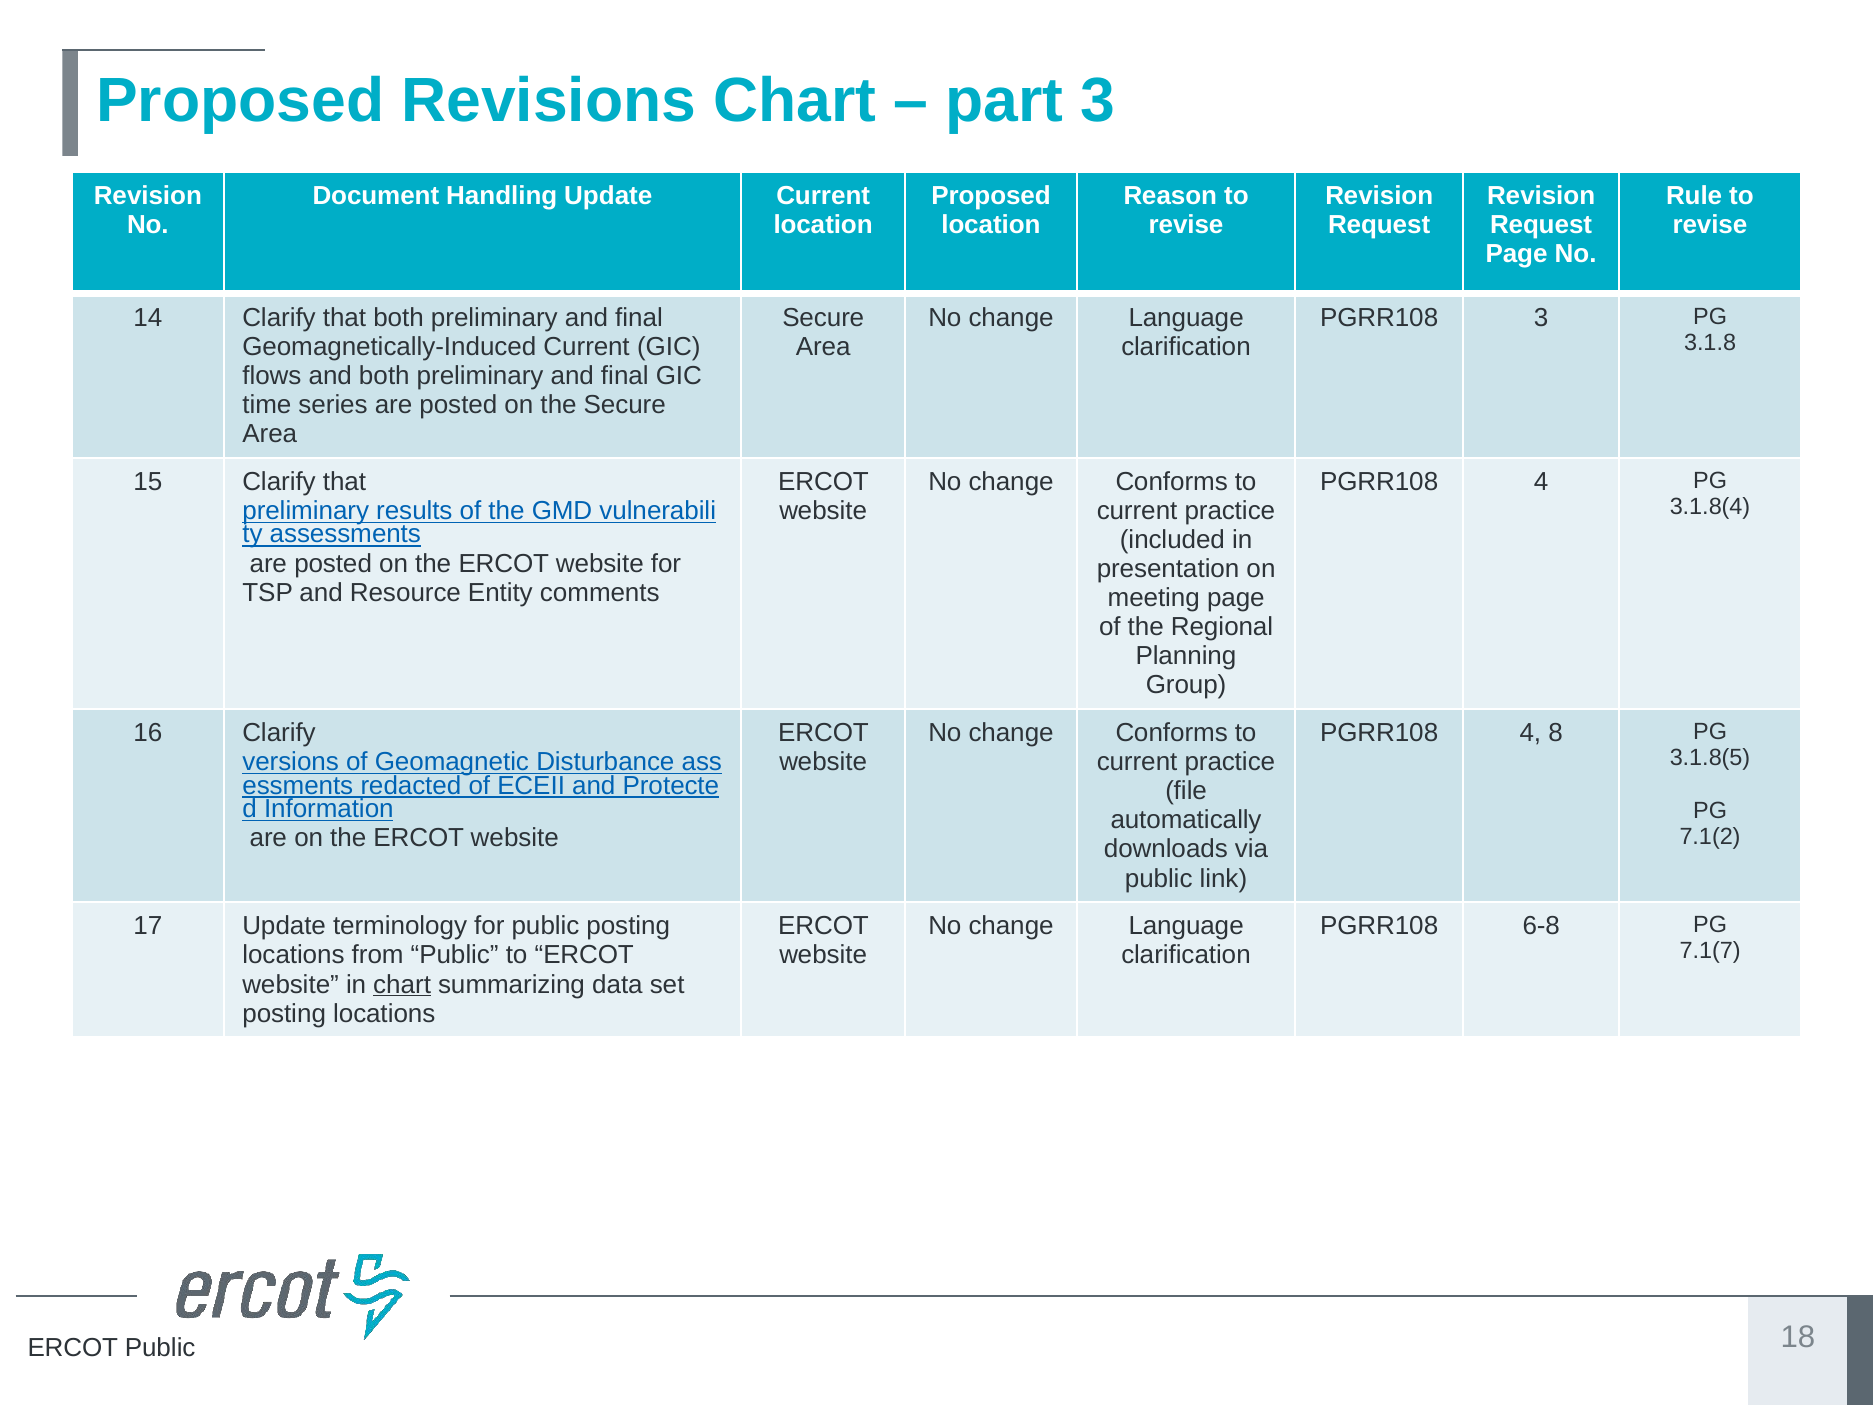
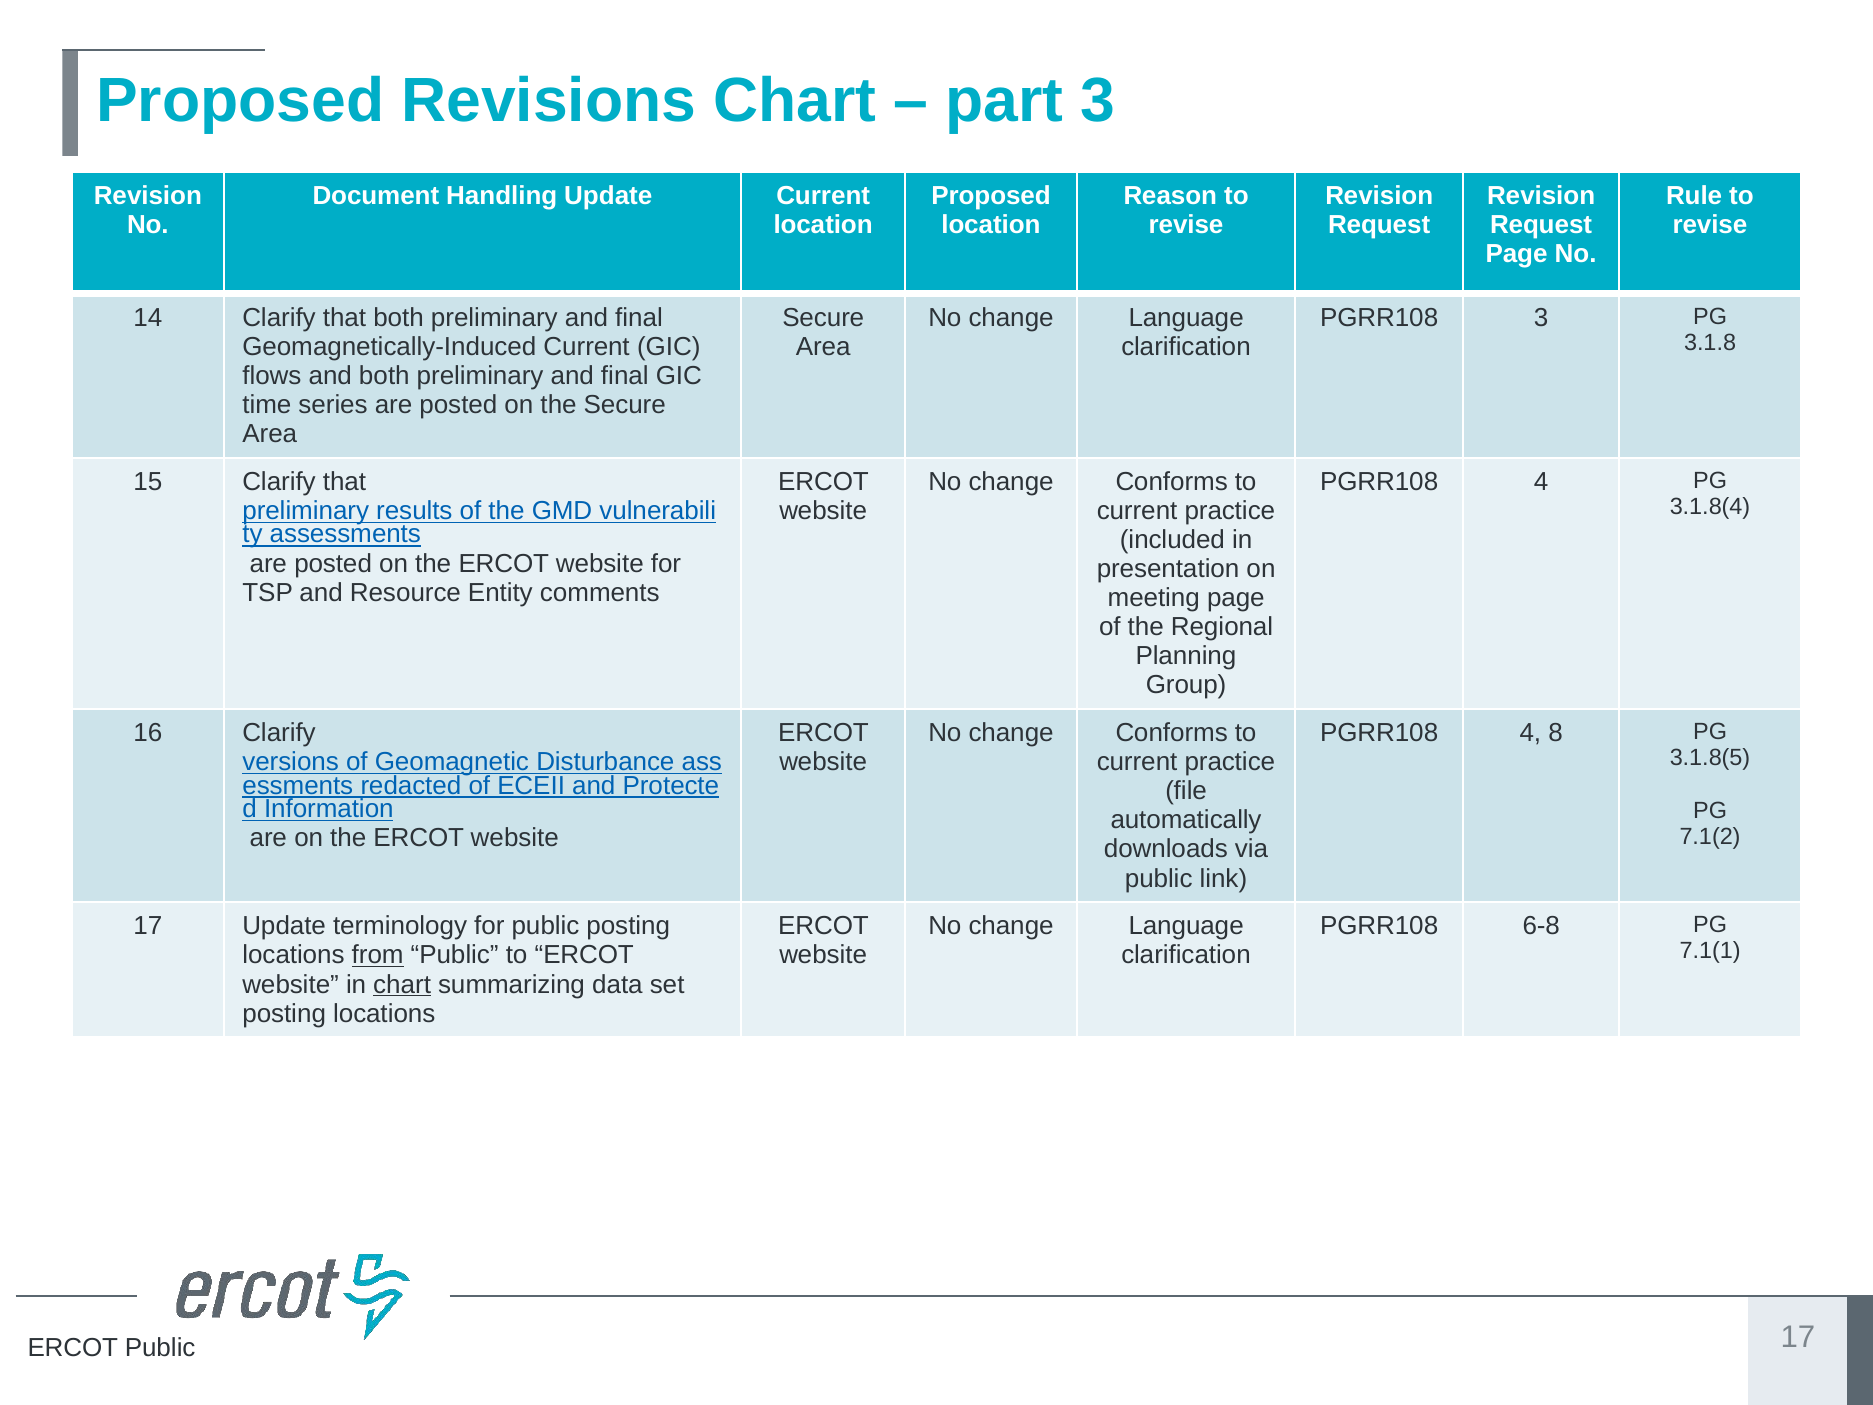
7.1(7: 7.1(7 -> 7.1(1
from underline: none -> present
Public 18: 18 -> 17
